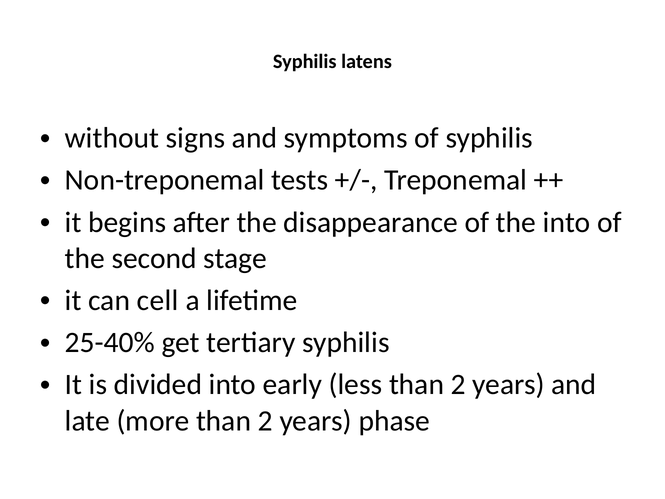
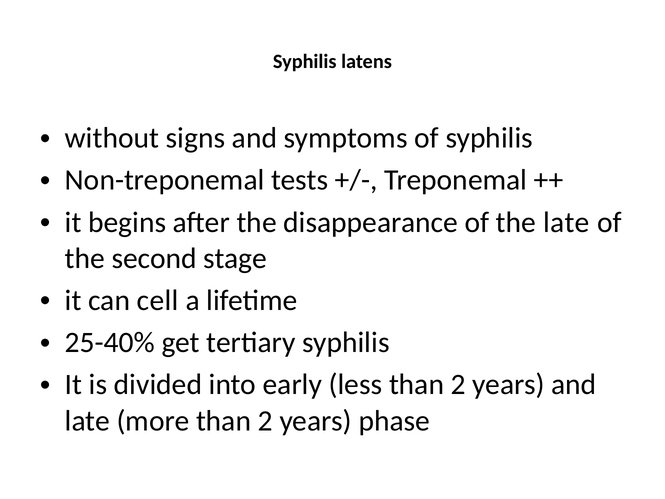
the into: into -> late
